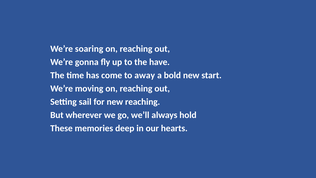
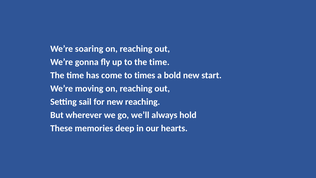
to the have: have -> time
away: away -> times
